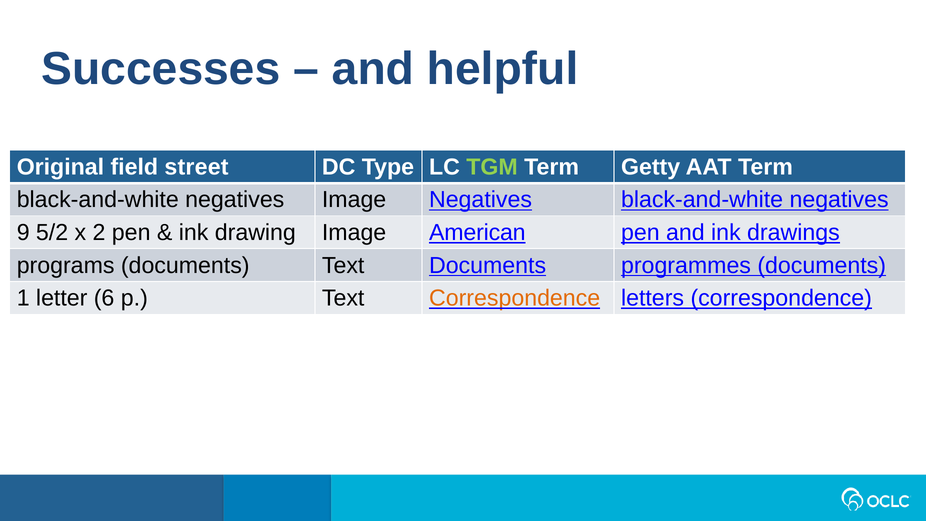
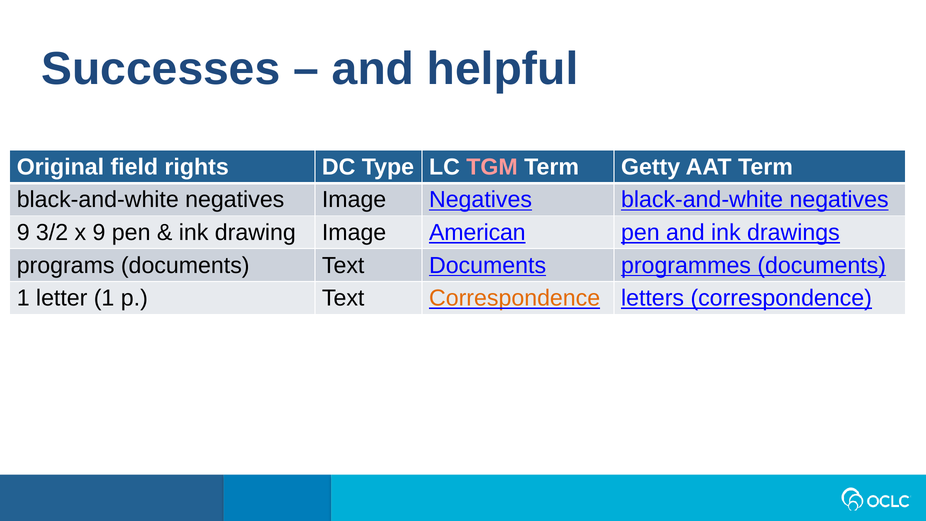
street: street -> rights
TGM colour: light green -> pink
5/2: 5/2 -> 3/2
x 2: 2 -> 9
letter 6: 6 -> 1
